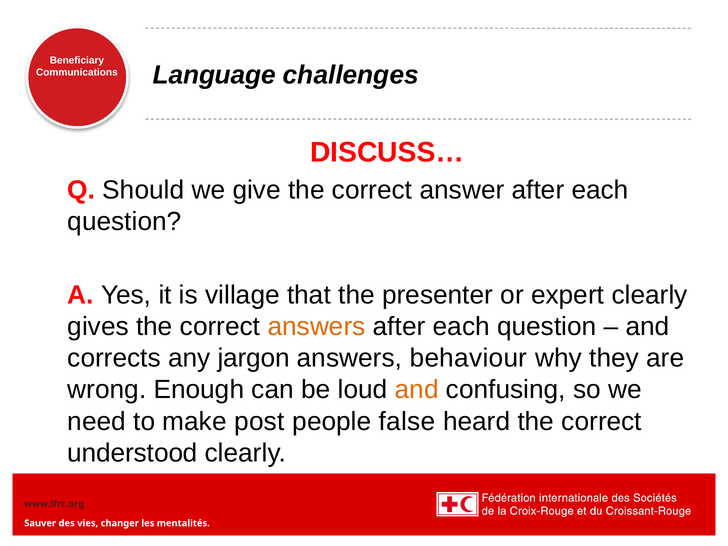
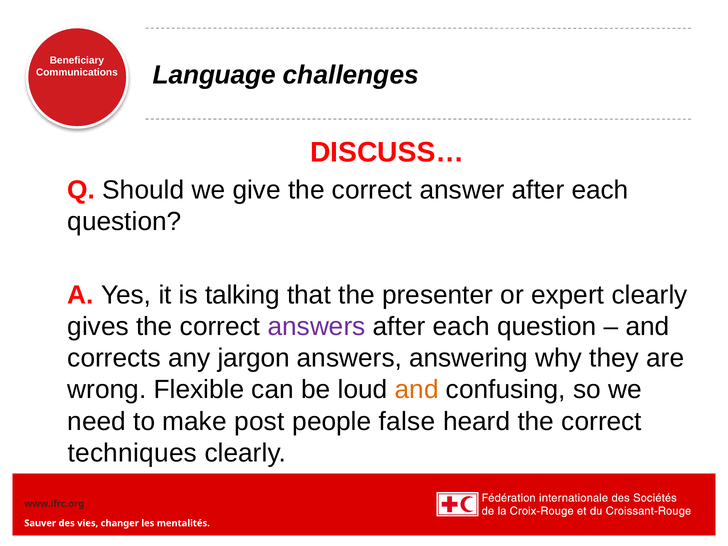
village: village -> talking
answers at (317, 327) colour: orange -> purple
behaviour: behaviour -> answering
Enough: Enough -> Flexible
understood: understood -> techniques
